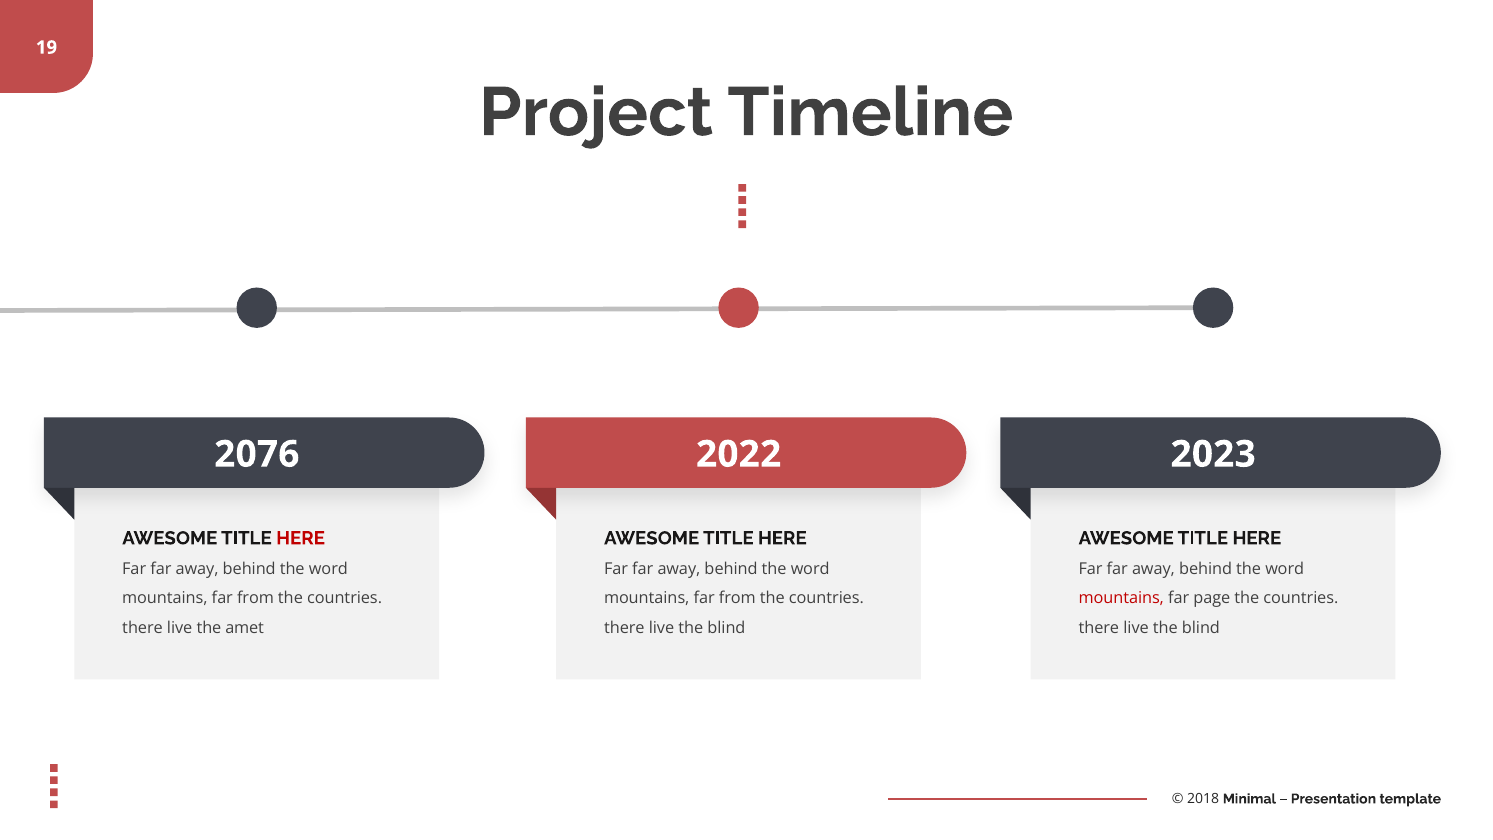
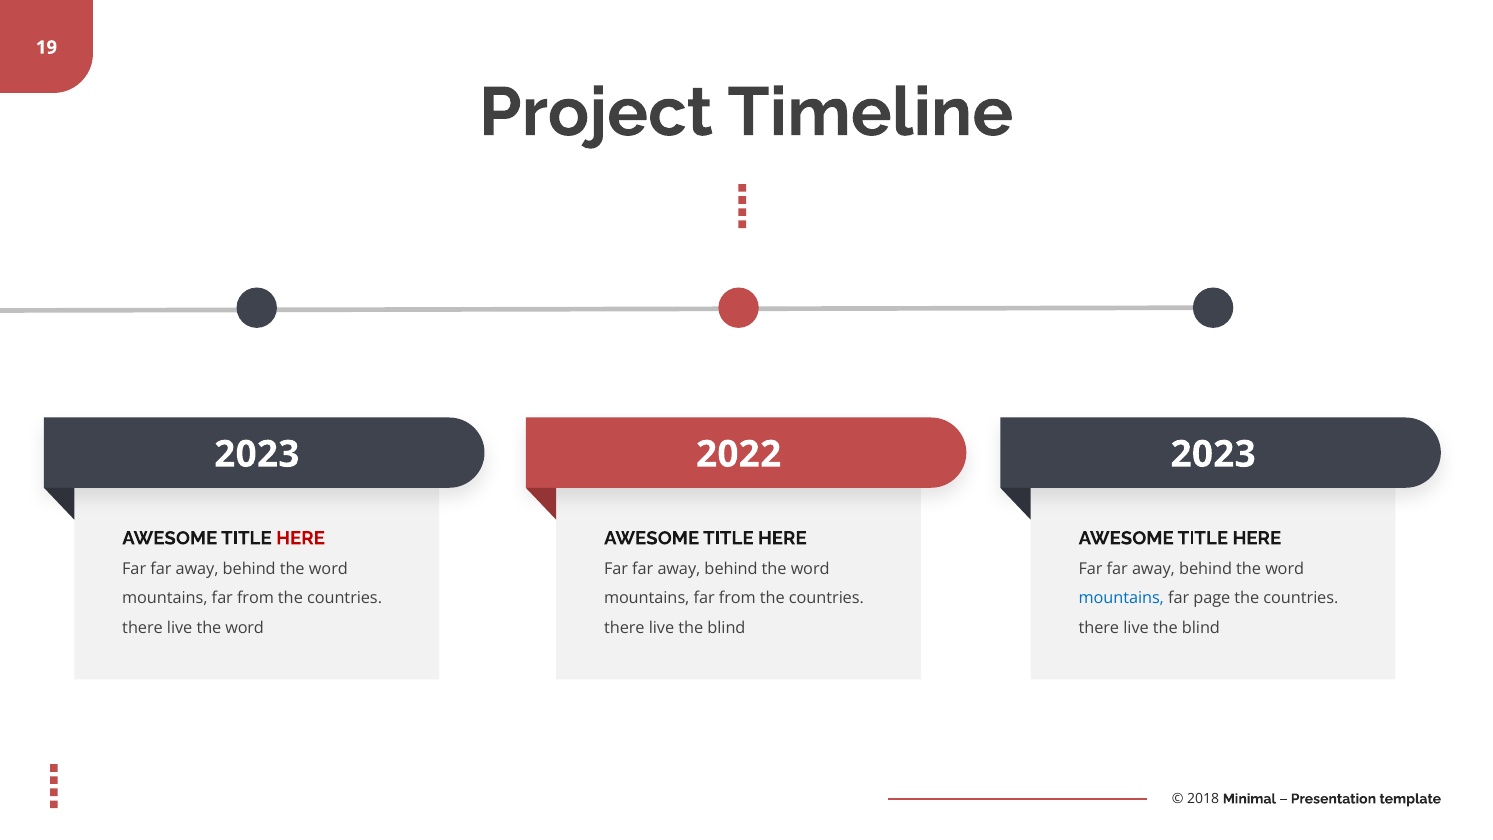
2076 at (257, 454): 2076 -> 2023
mountains at (1121, 598) colour: red -> blue
live the amet: amet -> word
